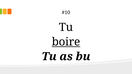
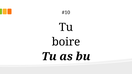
boire underline: present -> none
